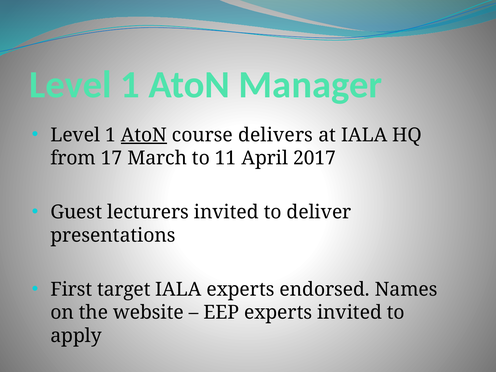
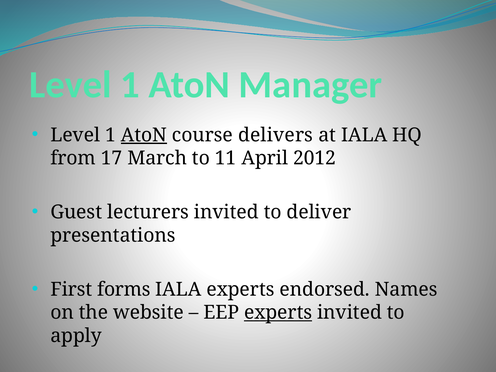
2017: 2017 -> 2012
target: target -> forms
experts at (278, 313) underline: none -> present
